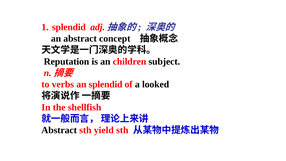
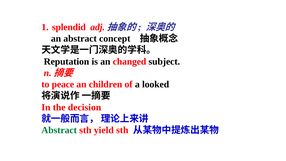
children: children -> changed
verbs: verbs -> peace
an splendid: splendid -> children
shellfish: shellfish -> decision
Abstract at (59, 130) colour: black -> green
